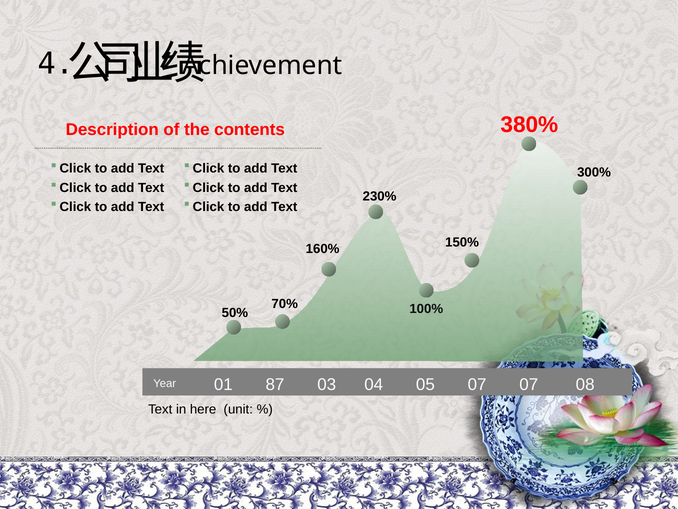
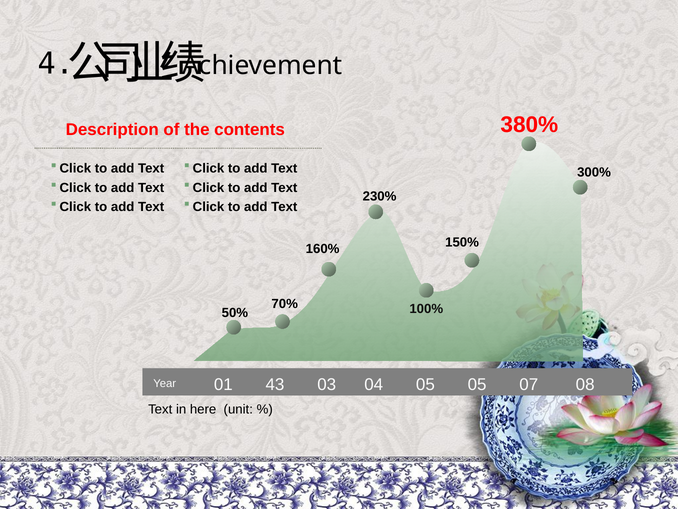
87: 87 -> 43
05 07: 07 -> 05
